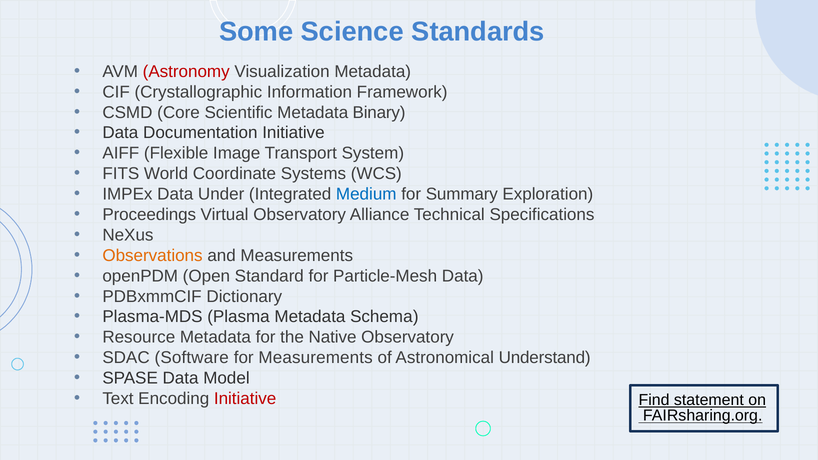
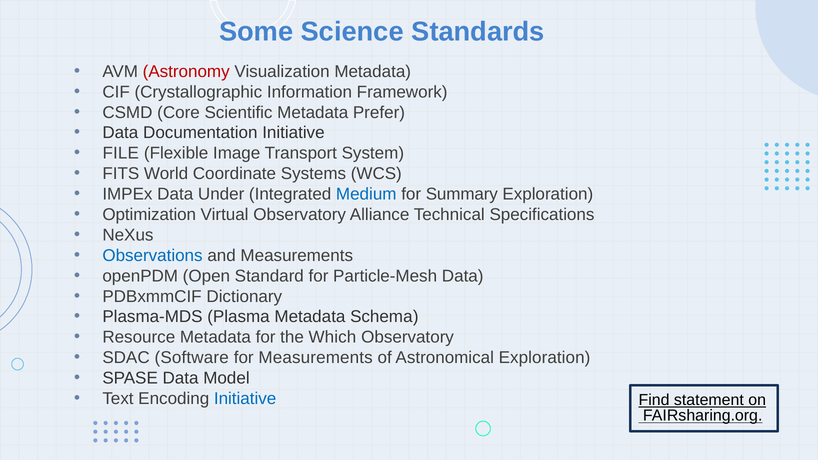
Binary: Binary -> Prefer
AIFF: AIFF -> FILE
Proceedings: Proceedings -> Optimization
Observations colour: orange -> blue
Native: Native -> Which
Astronomical Understand: Understand -> Exploration
Initiative at (245, 399) colour: red -> blue
